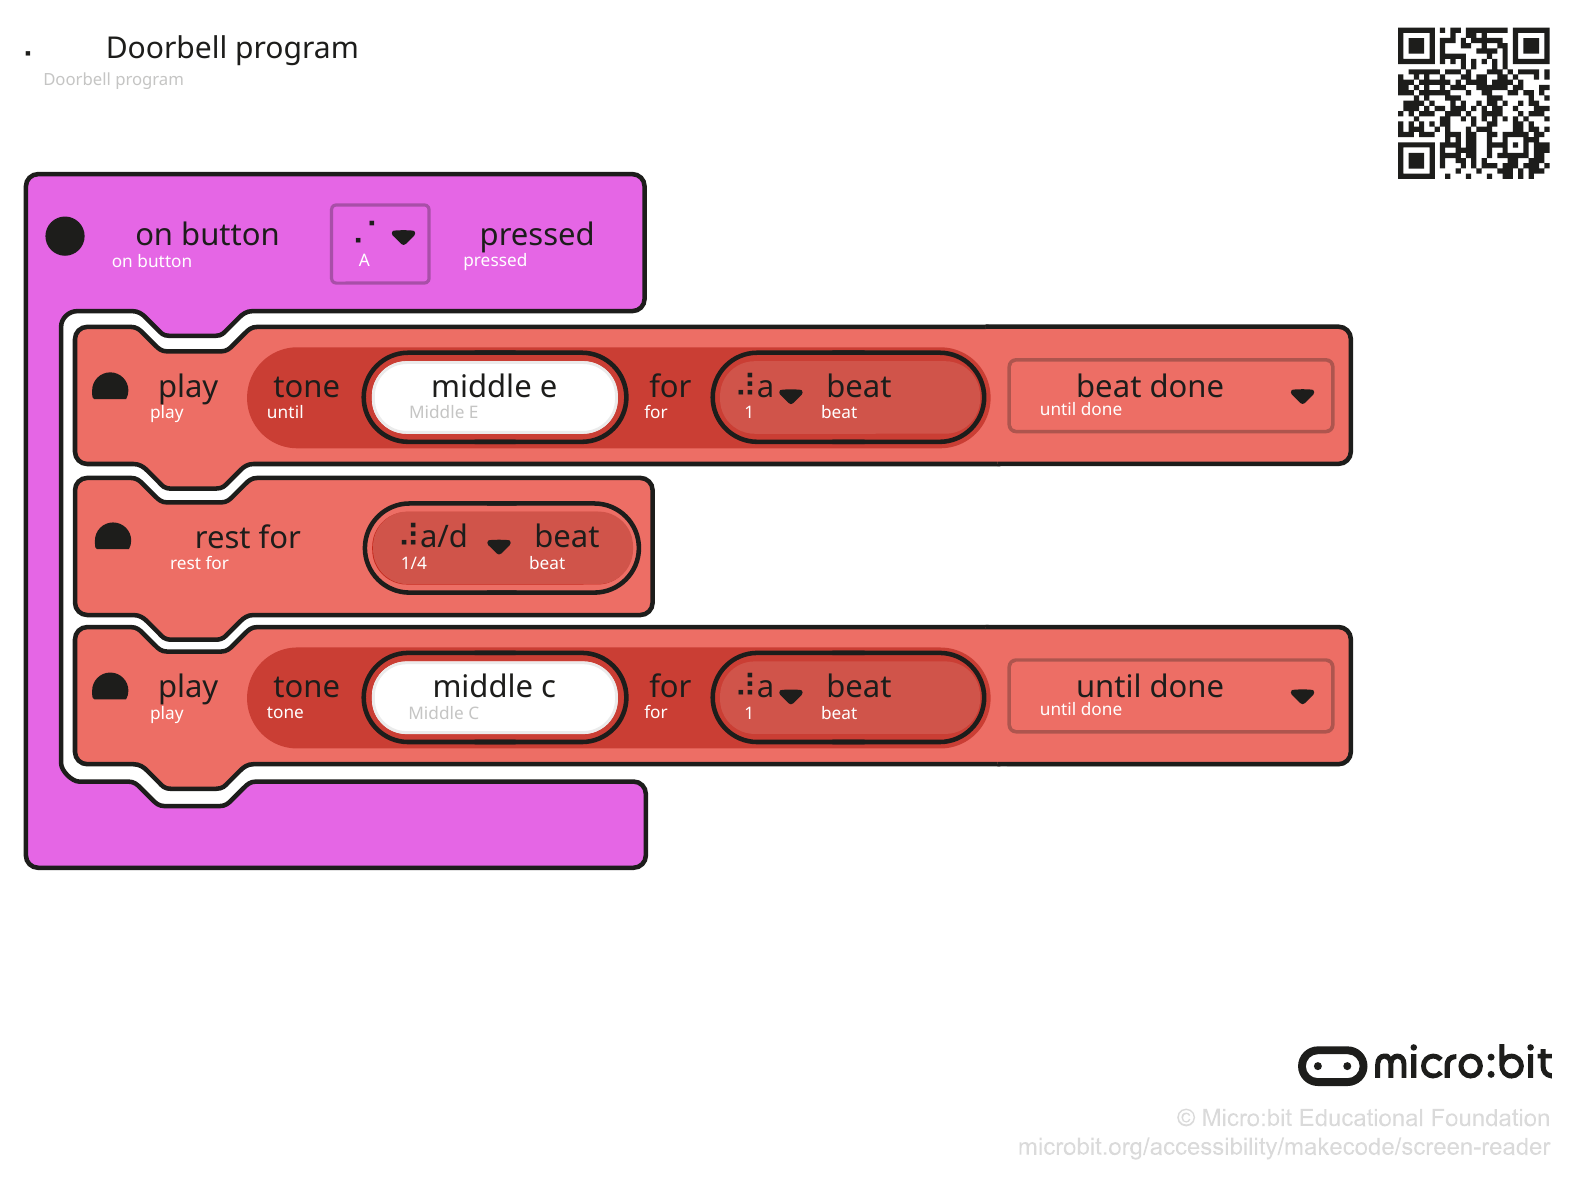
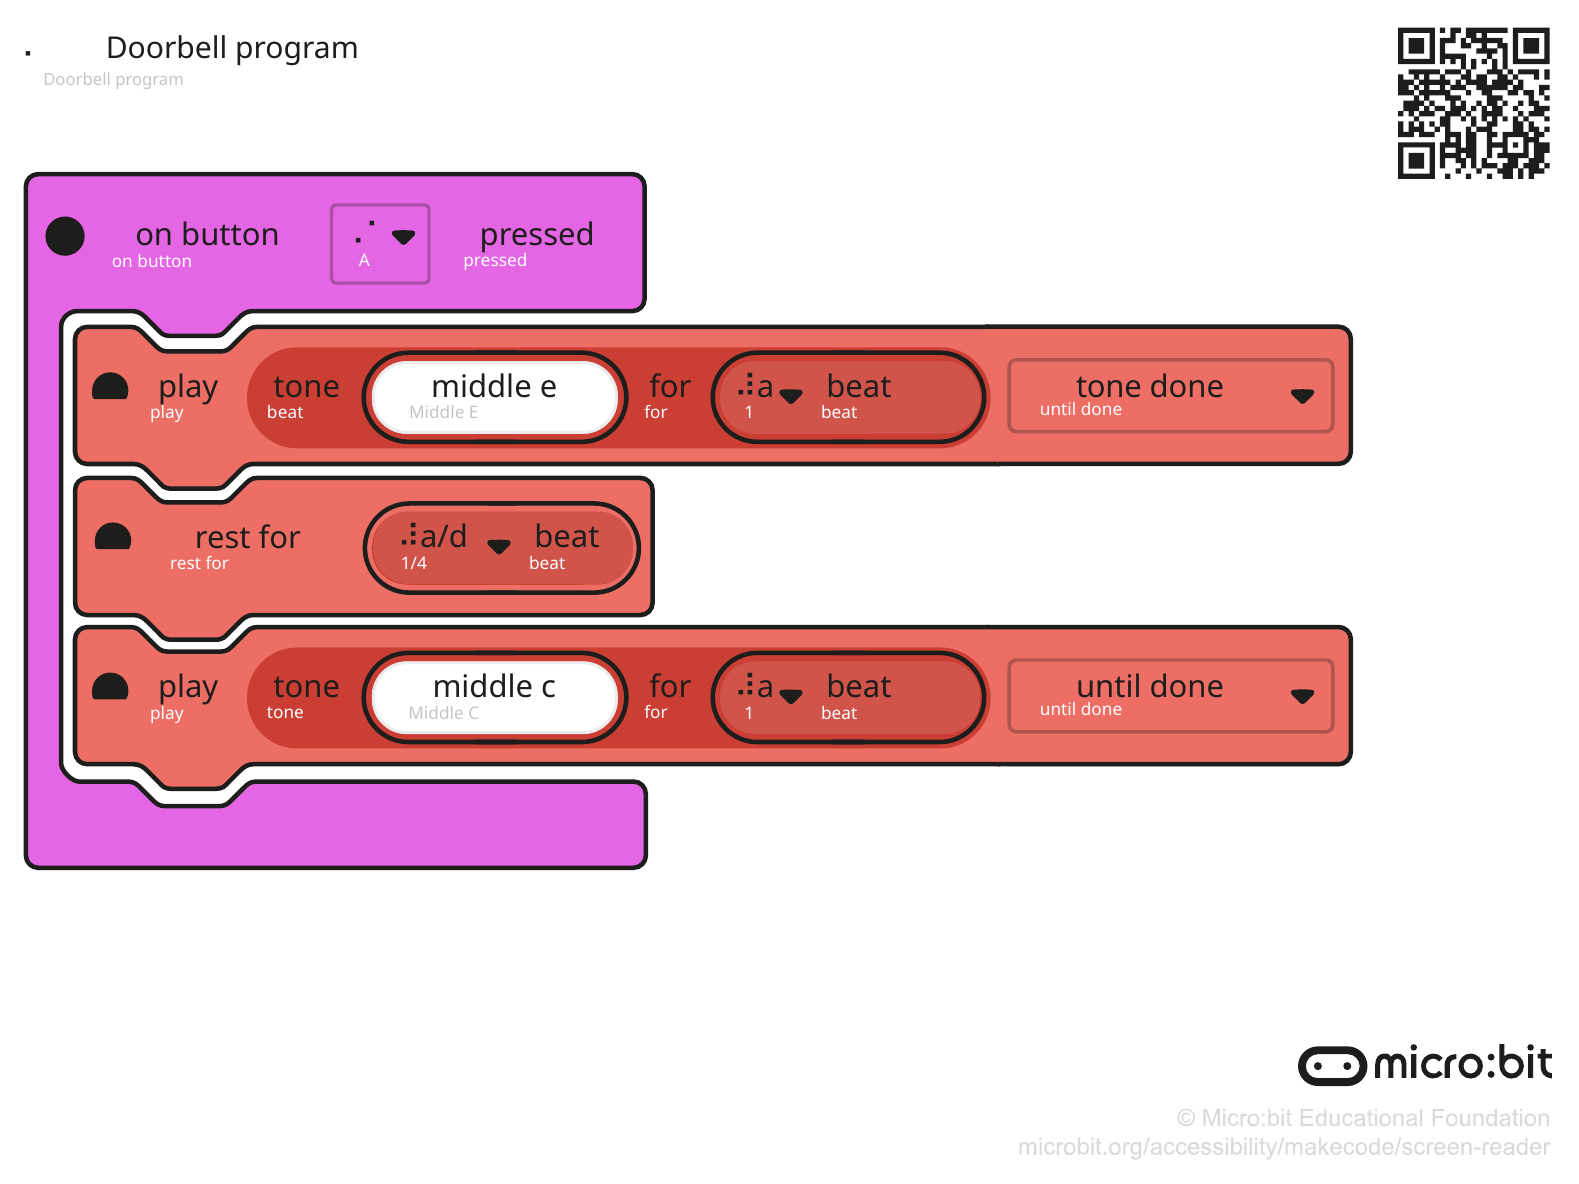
beat at (1109, 387): beat -> tone
until at (285, 413): until -> beat
